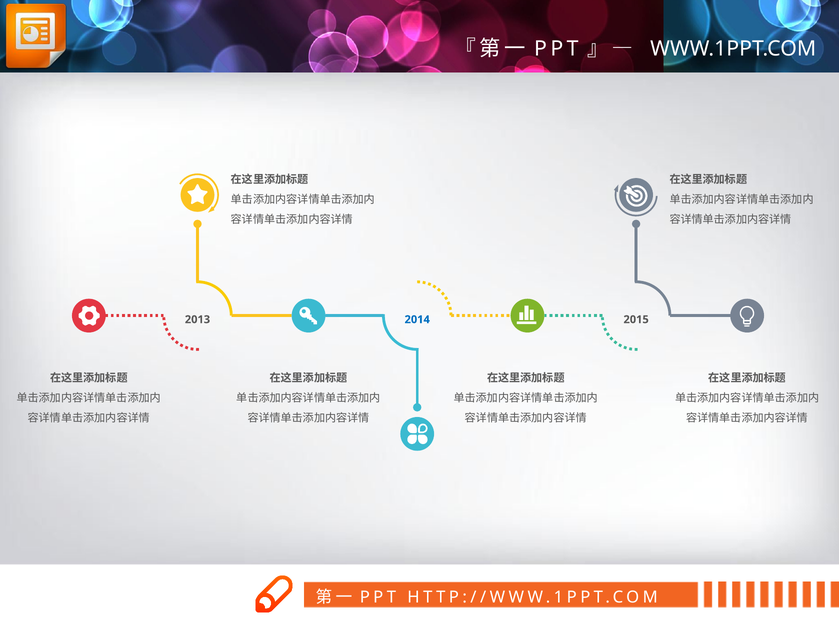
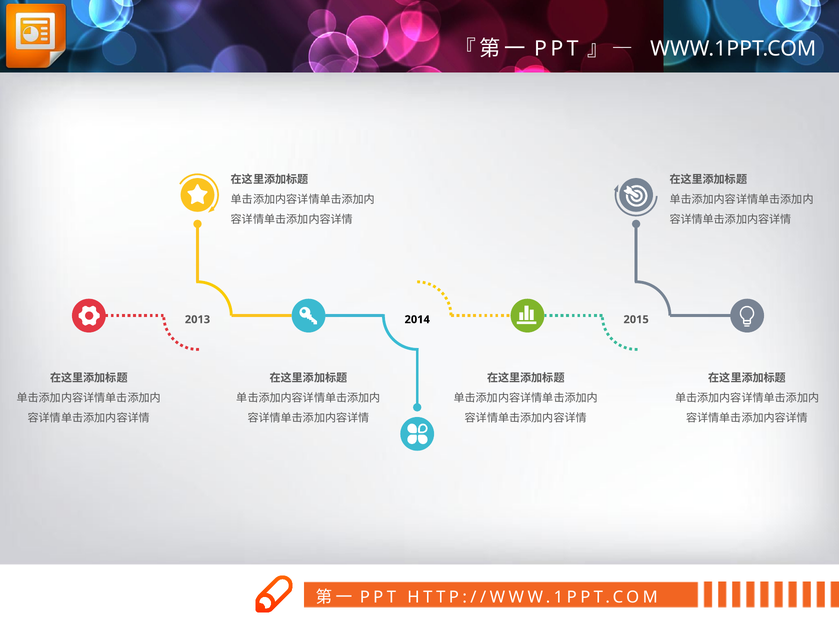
2014 colour: blue -> black
